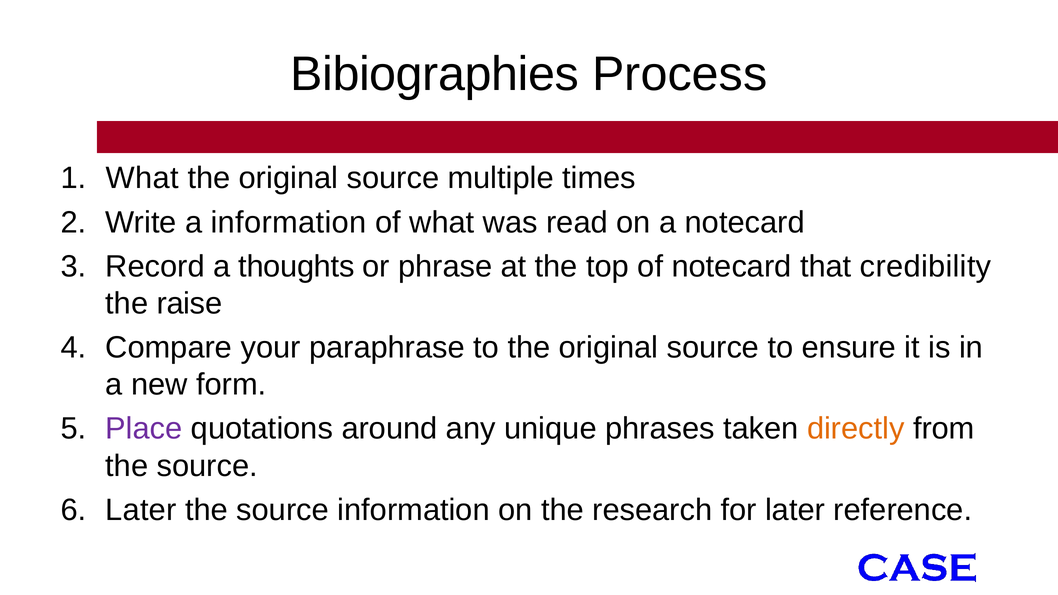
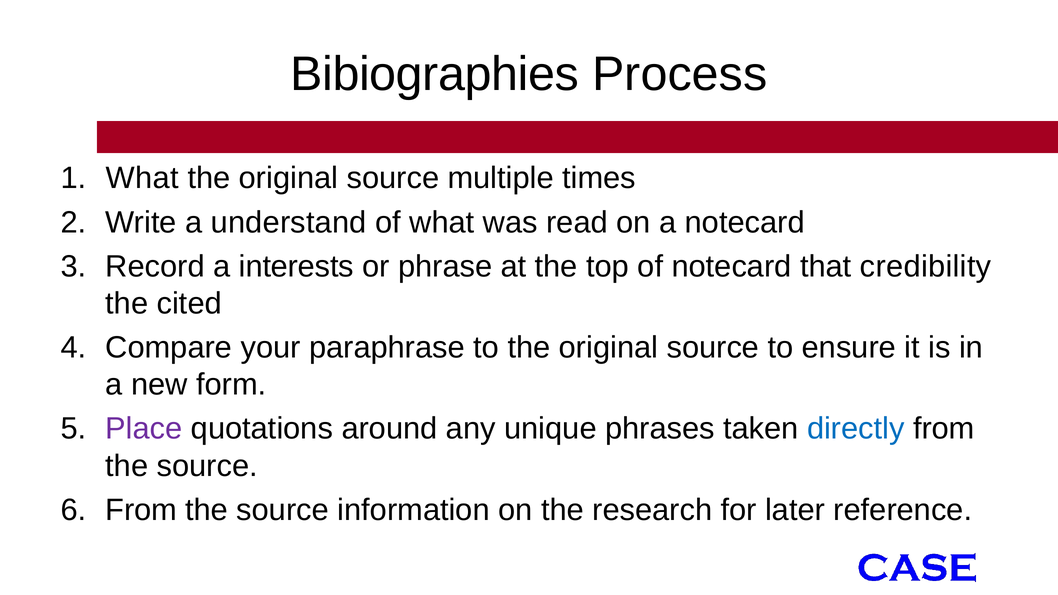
a information: information -> understand
thoughts: thoughts -> interests
raise: raise -> cited
directly colour: orange -> blue
Later at (141, 510): Later -> From
